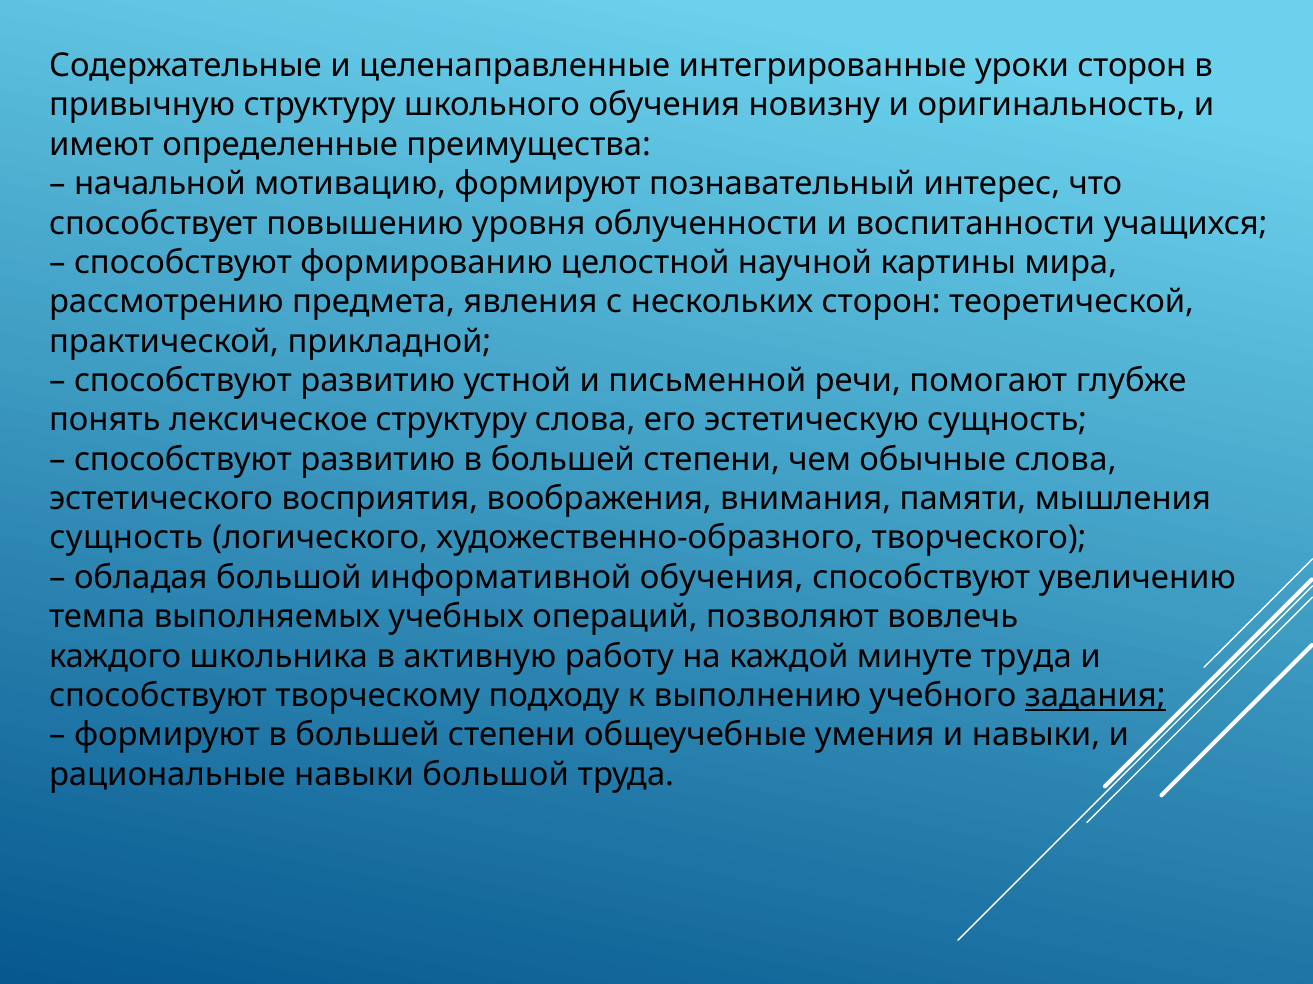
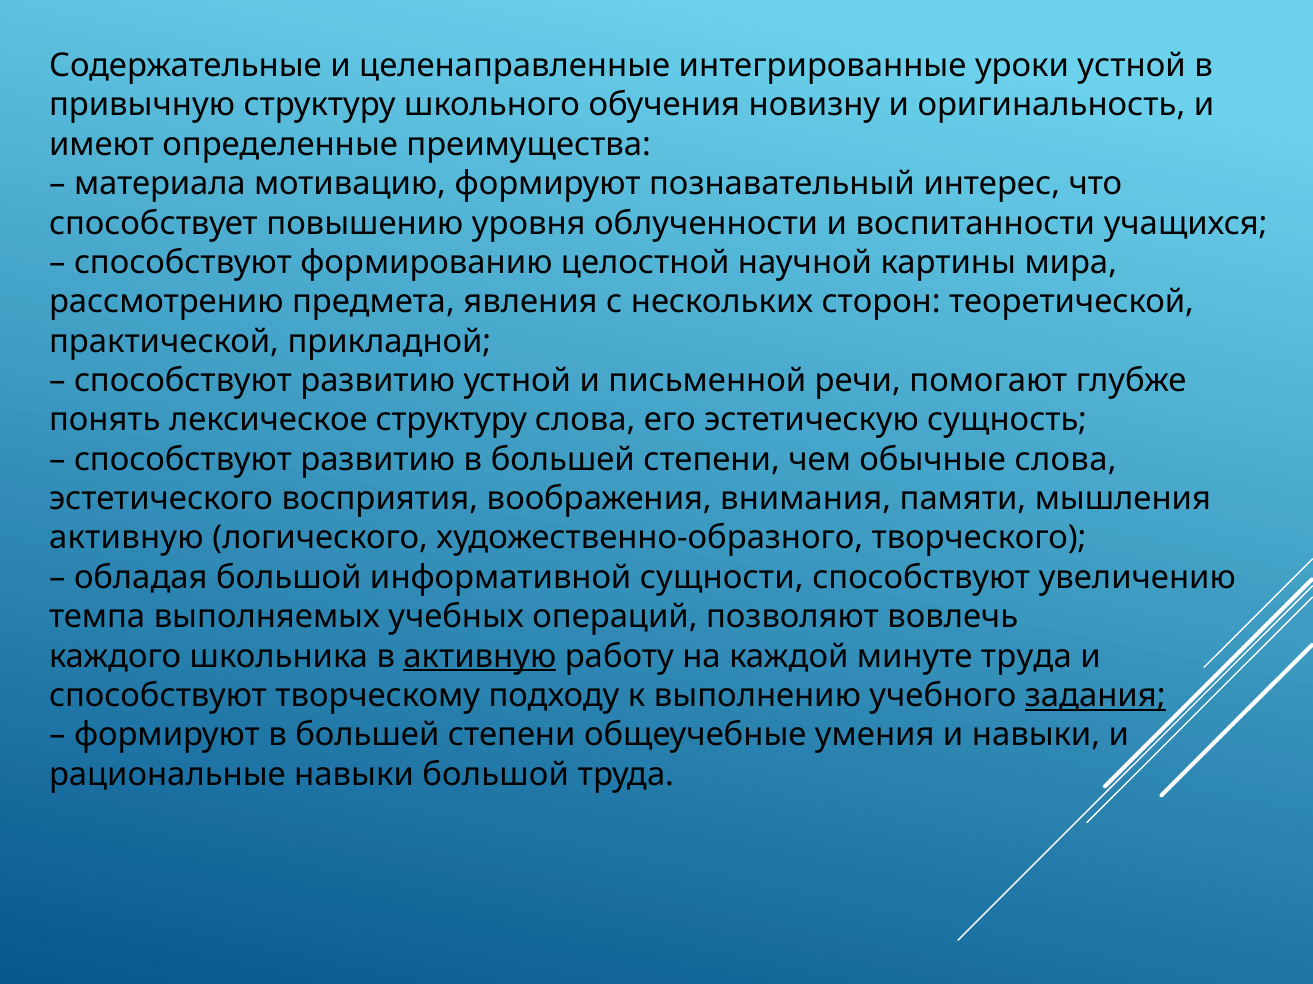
уроки сторон: сторон -> устной
начальной: начальной -> материала
сущность at (126, 539): сущность -> активную
информативной обучения: обучения -> сущности
активную at (480, 657) underline: none -> present
